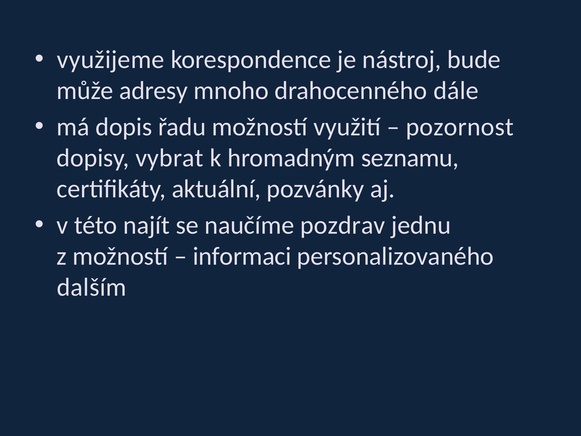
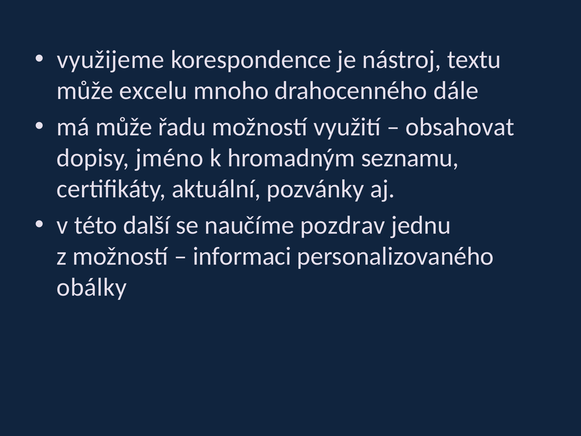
bude: bude -> textu
adresy: adresy -> excelu
má dopis: dopis -> může
pozornost: pozornost -> obsahovat
vybrat: vybrat -> jméno
najít: najít -> další
dalším: dalším -> obálky
